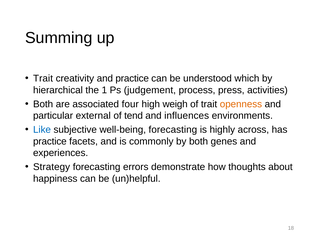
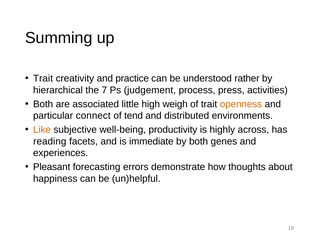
which: which -> rather
1: 1 -> 7
four: four -> little
external: external -> connect
influences: influences -> distributed
Like colour: blue -> orange
well-being forecasting: forecasting -> productivity
practice at (50, 141): practice -> reading
commonly: commonly -> immediate
Strategy: Strategy -> Pleasant
